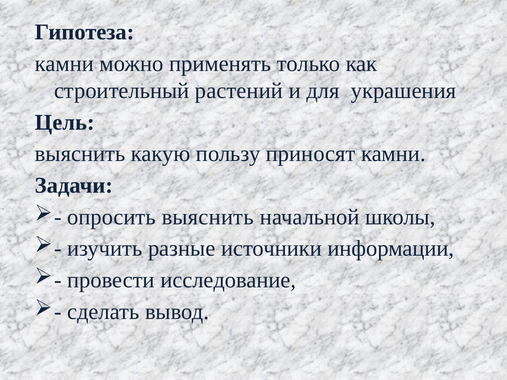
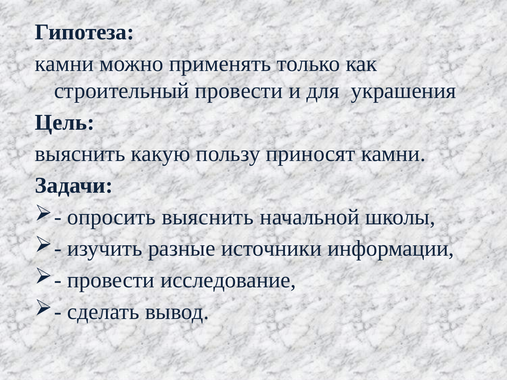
строительный растений: растений -> провести
